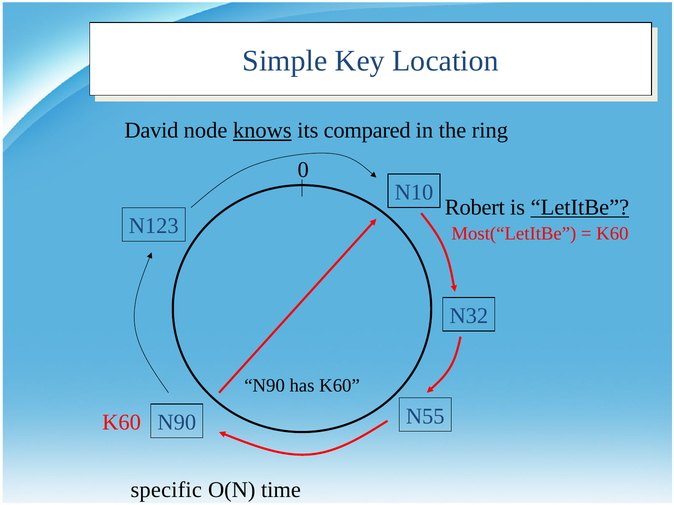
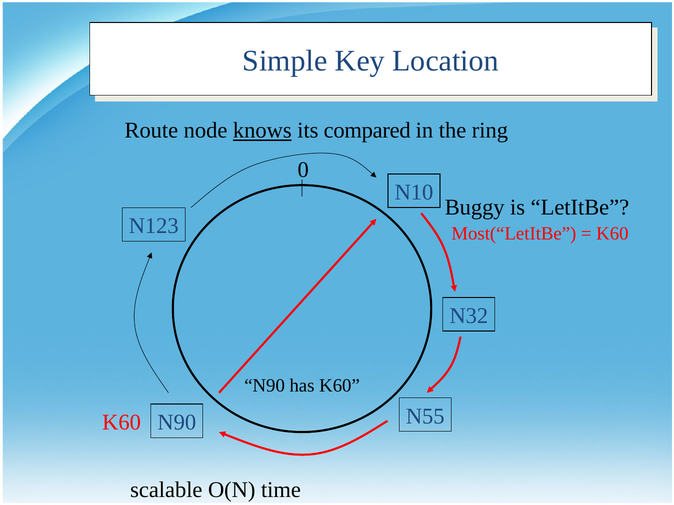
David: David -> Route
Robert: Robert -> Buggy
LetItBe underline: present -> none
specific: specific -> scalable
